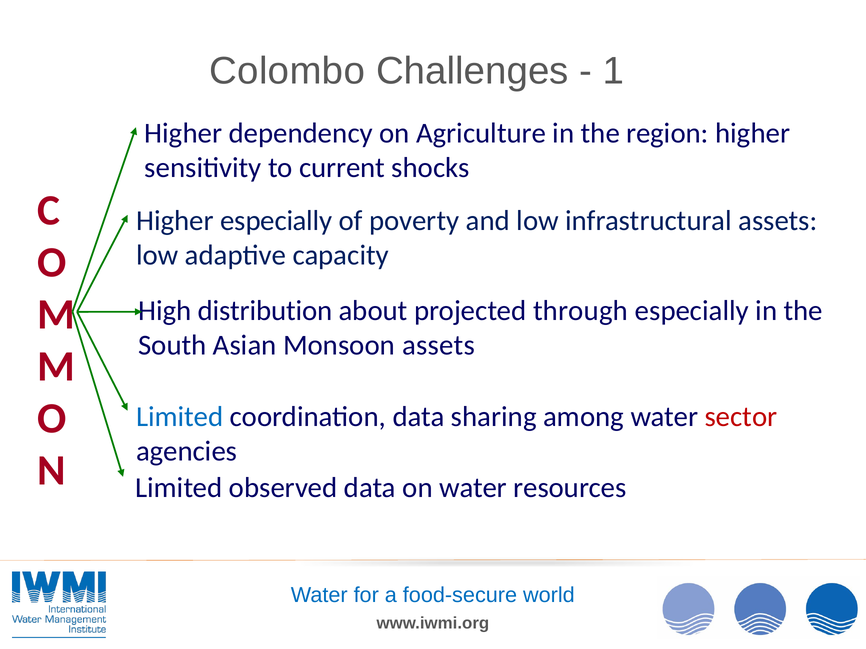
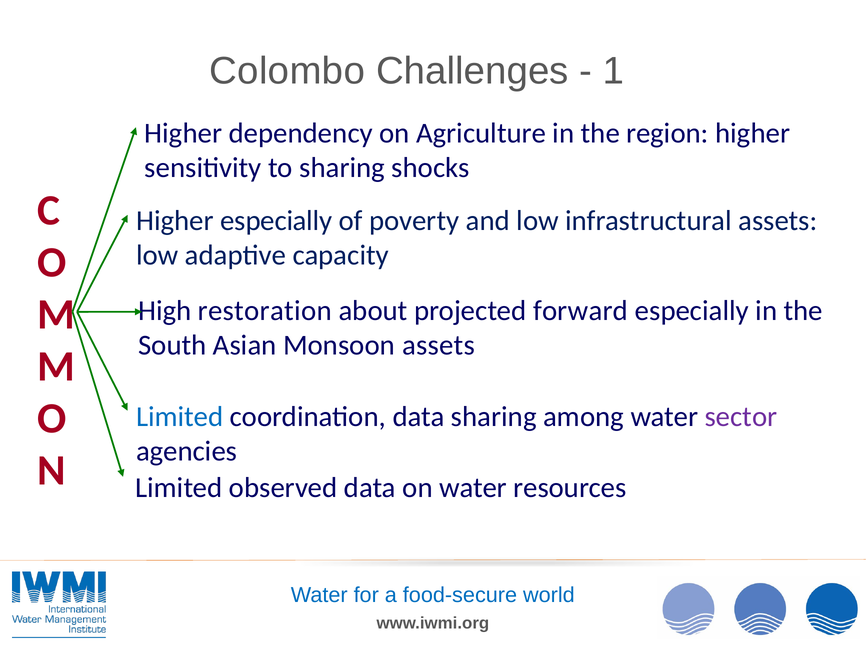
to current: current -> sharing
distribution: distribution -> restoration
through: through -> forward
sector colour: red -> purple
